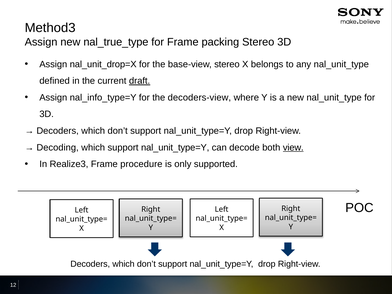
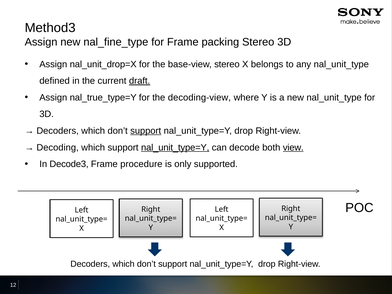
nal_true_type: nal_true_type -> nal_fine_type
nal_info_type=Y: nal_info_type=Y -> nal_true_type=Y
decoders-view: decoders-view -> decoding-view
support at (146, 131) underline: none -> present
nal_unit_type=Y at (175, 147) underline: none -> present
Realize3: Realize3 -> Decode3
